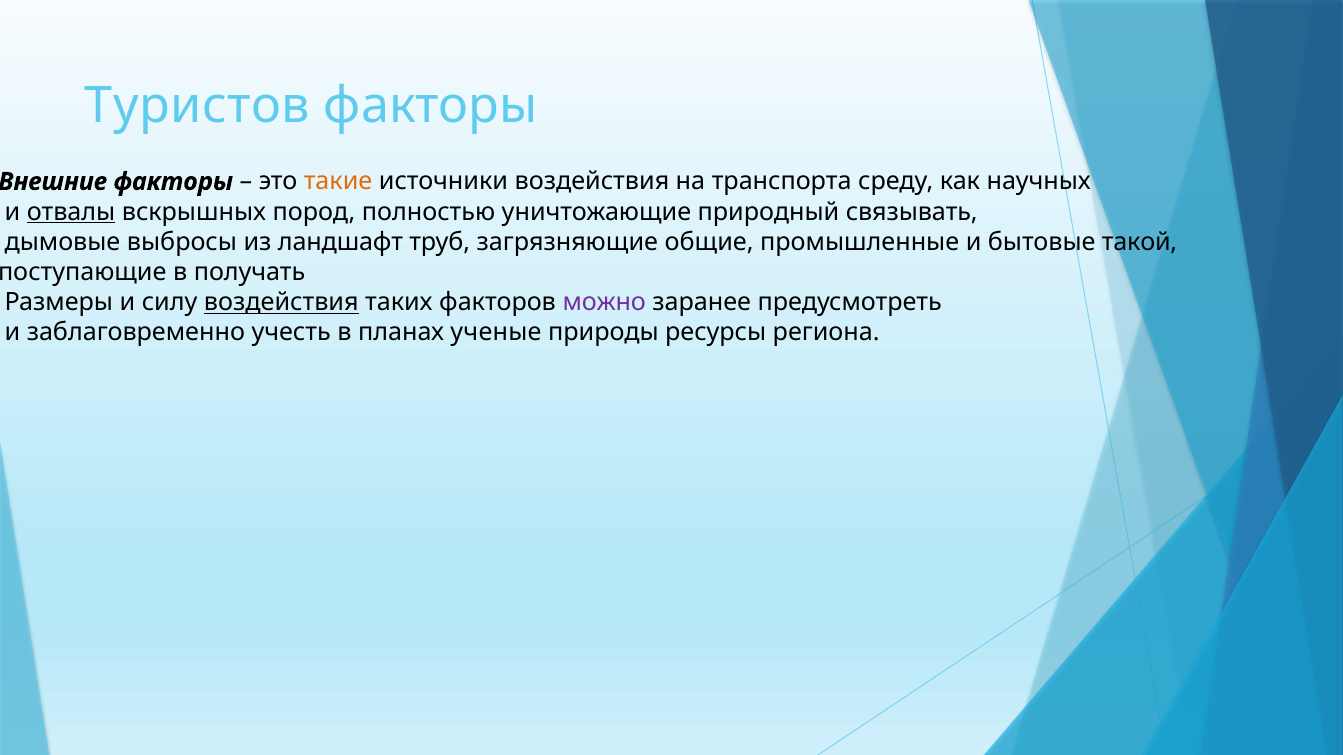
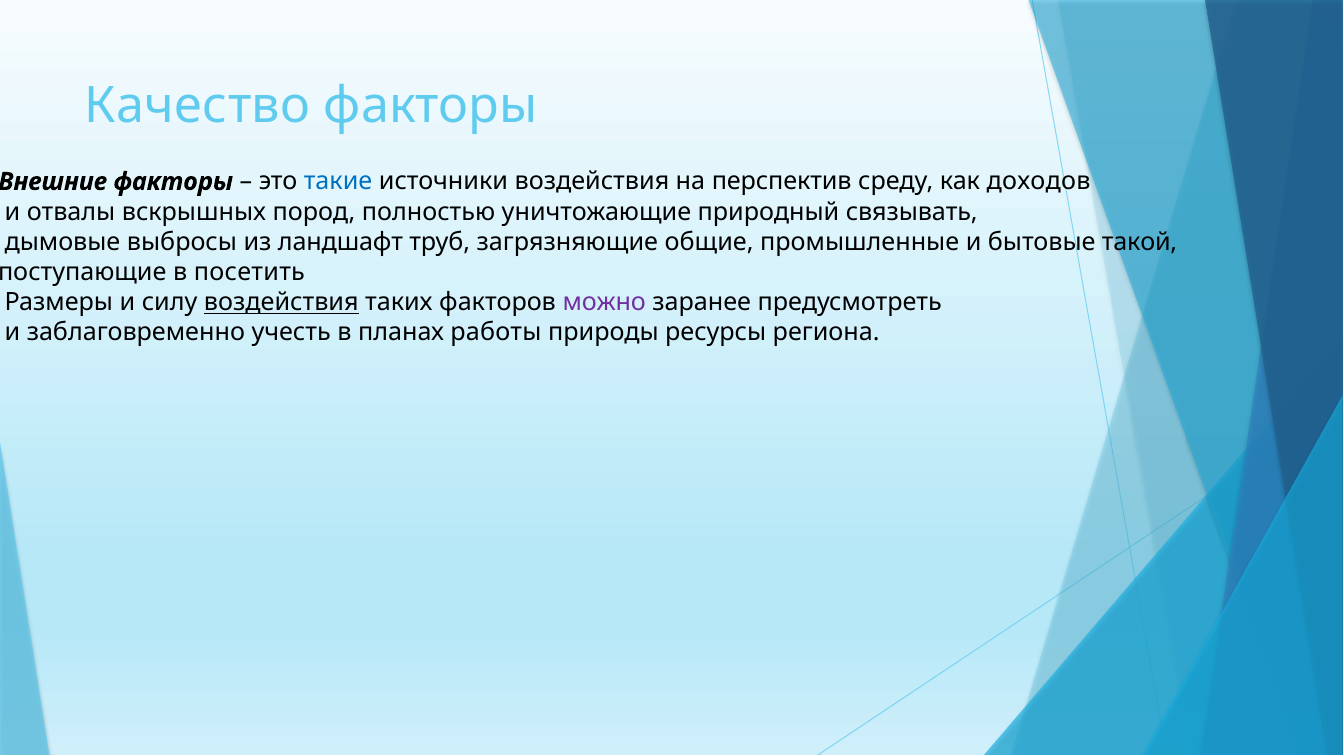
Туристов: Туристов -> Качество
такие colour: orange -> blue
транспорта: транспорта -> перспектив
научных: научных -> доходов
отвалы underline: present -> none
получать: получать -> посетить
ученые: ученые -> работы
